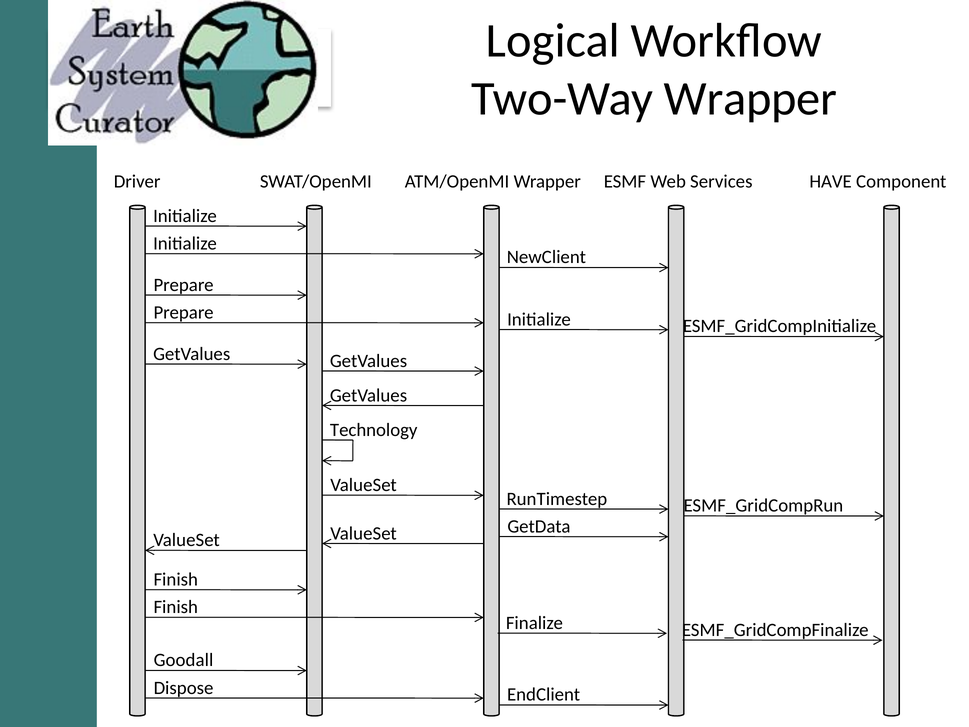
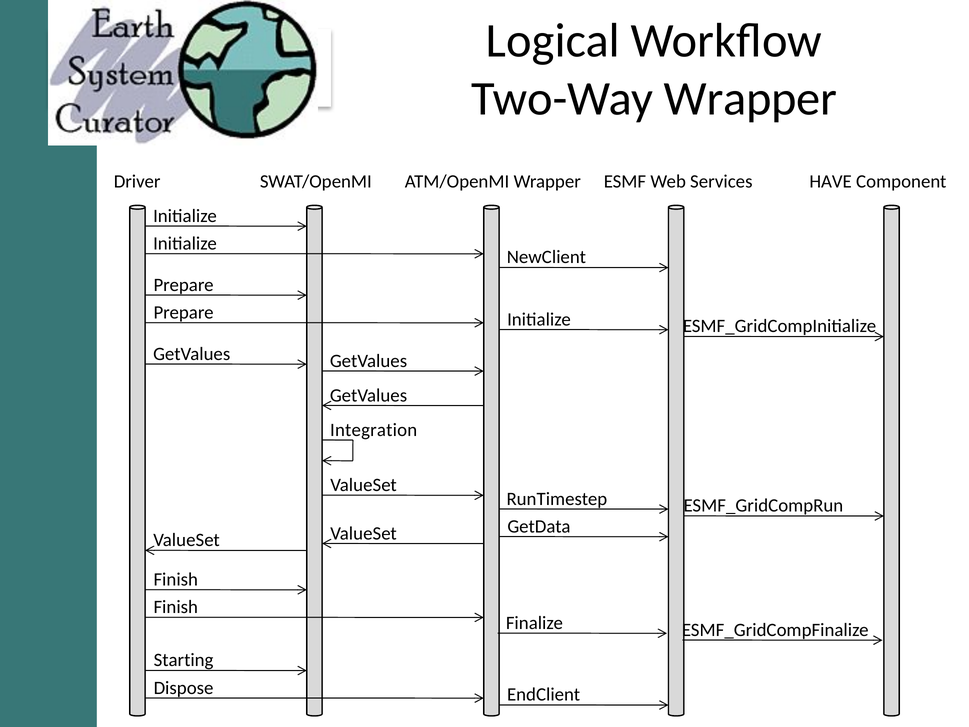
Technology: Technology -> Integration
Goodall: Goodall -> Starting
